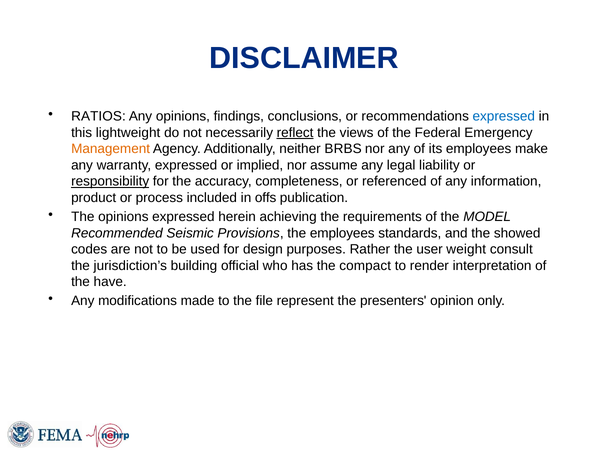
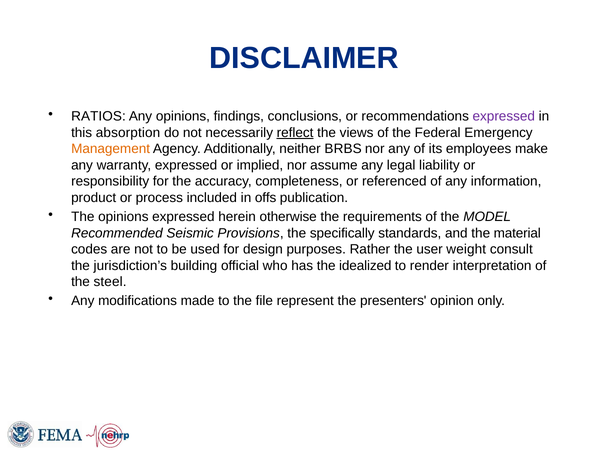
expressed at (504, 116) colour: blue -> purple
lightweight: lightweight -> absorption
responsibility underline: present -> none
achieving: achieving -> otherwise
the employees: employees -> specifically
showed: showed -> material
compact: compact -> idealized
have: have -> steel
